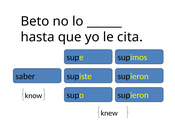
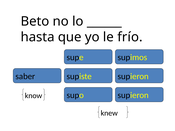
cita: cita -> frío
